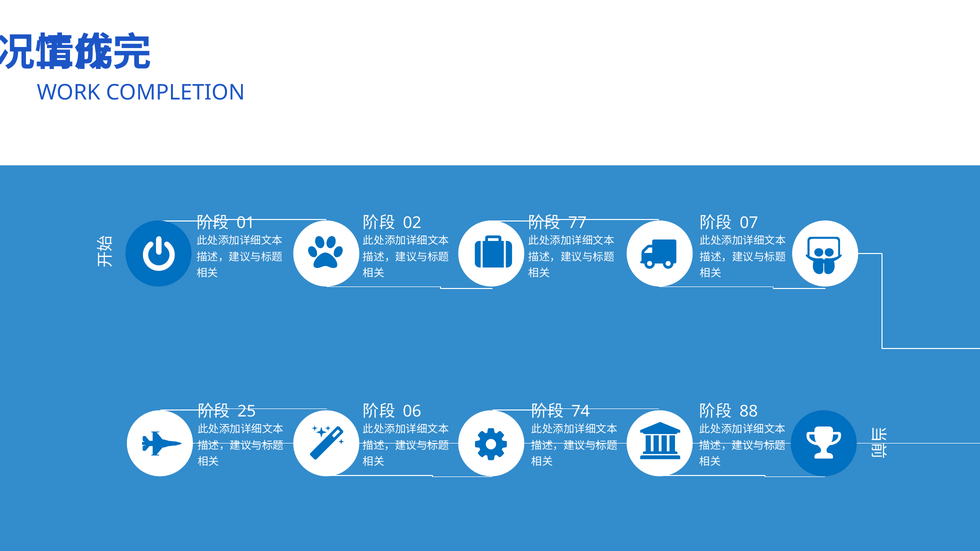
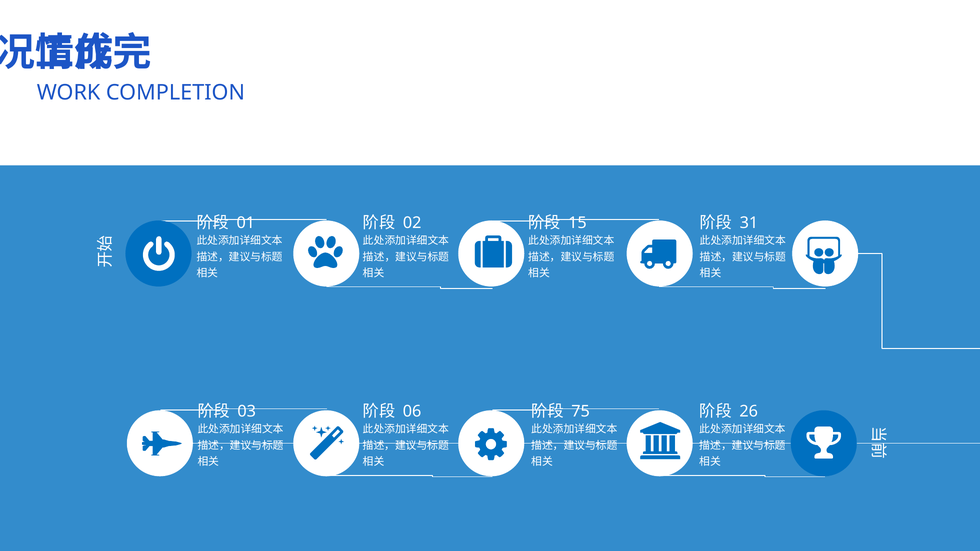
77: 77 -> 15
07: 07 -> 31
25: 25 -> 03
74: 74 -> 75
88: 88 -> 26
